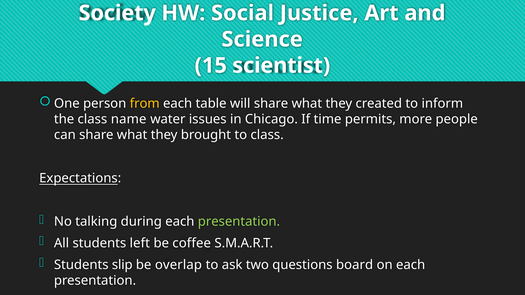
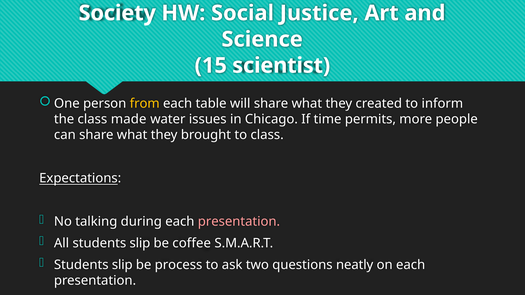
name: name -> made
presentation at (239, 222) colour: light green -> pink
All students left: left -> slip
overlap: overlap -> process
board: board -> neatly
